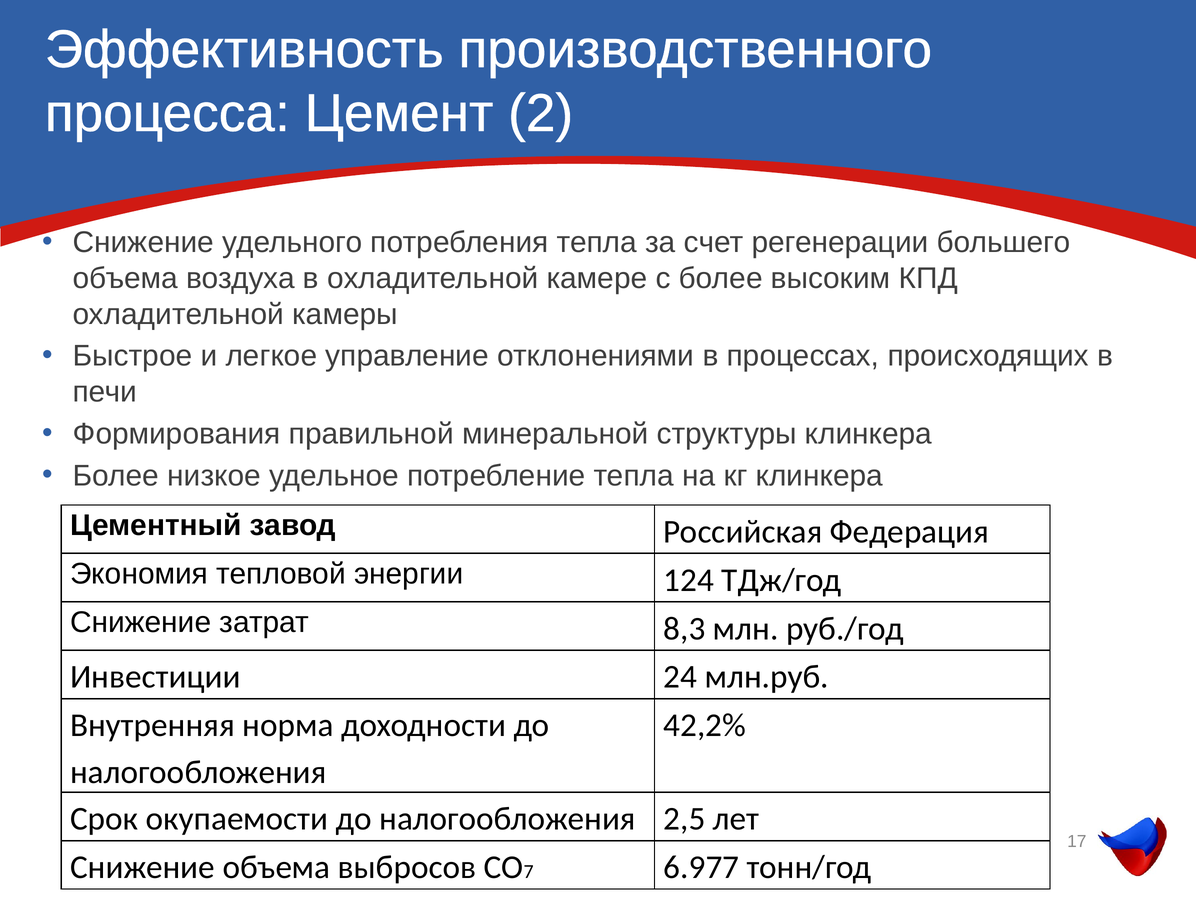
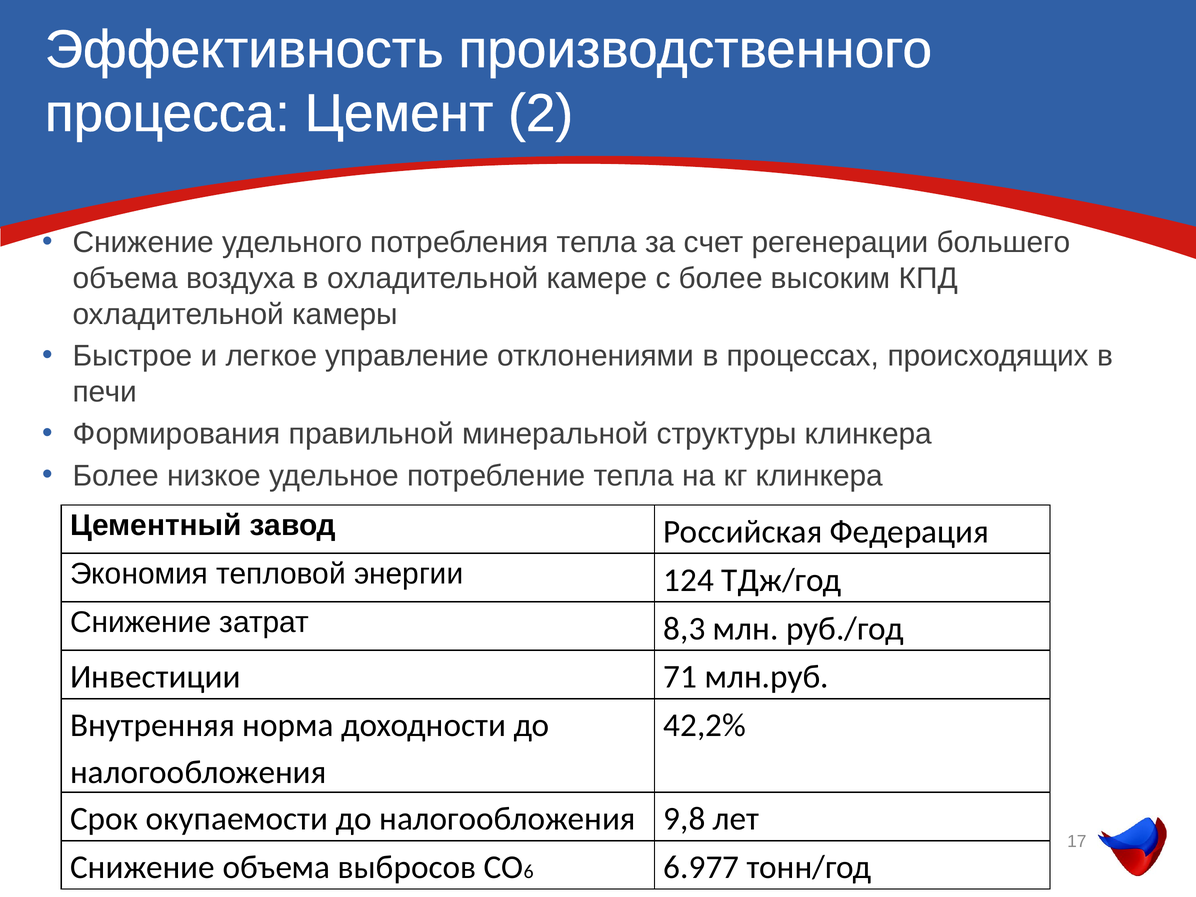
24: 24 -> 71
2,5: 2,5 -> 9,8
7: 7 -> 6
